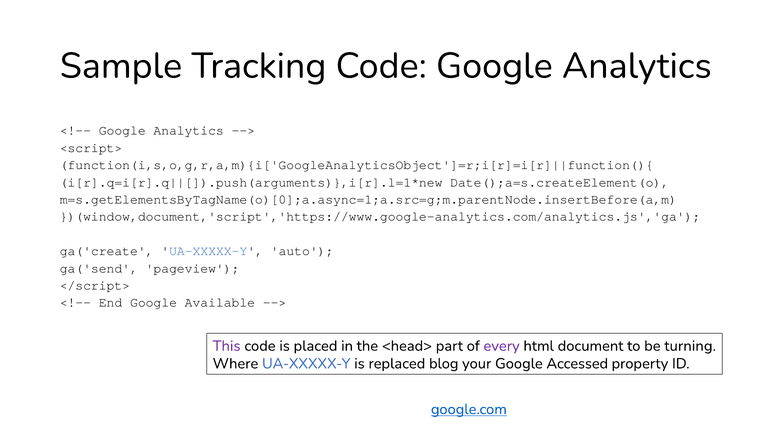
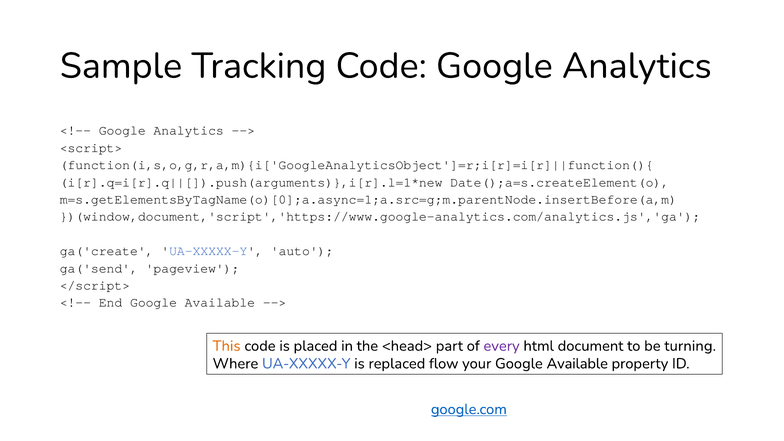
This colour: purple -> orange
blog: blog -> flow
your Google Accessed: Accessed -> Available
